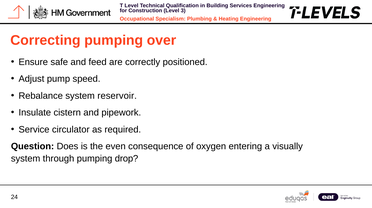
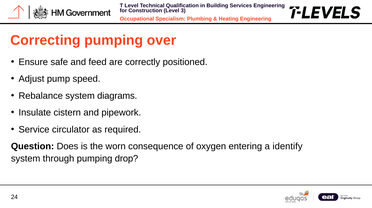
reservoir: reservoir -> diagrams
even: even -> worn
visually: visually -> identify
